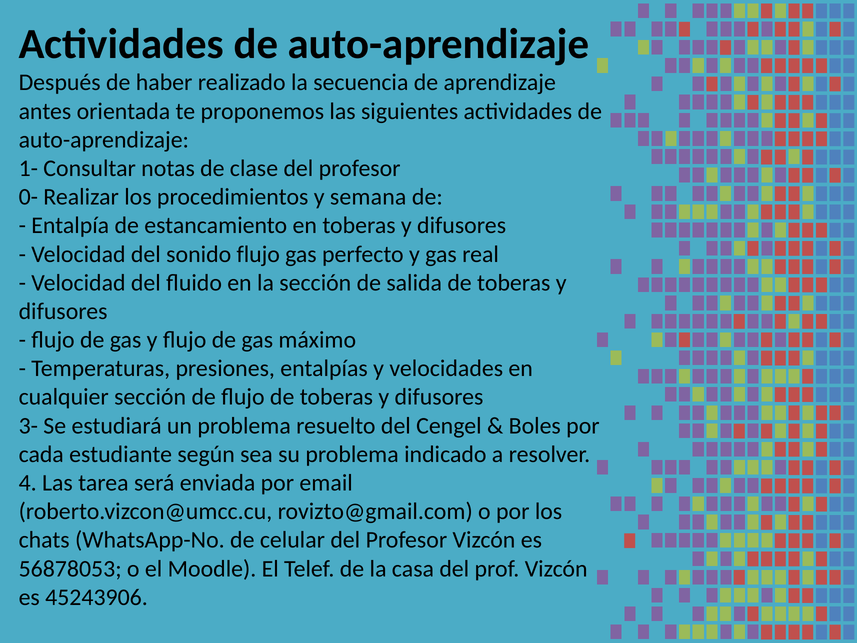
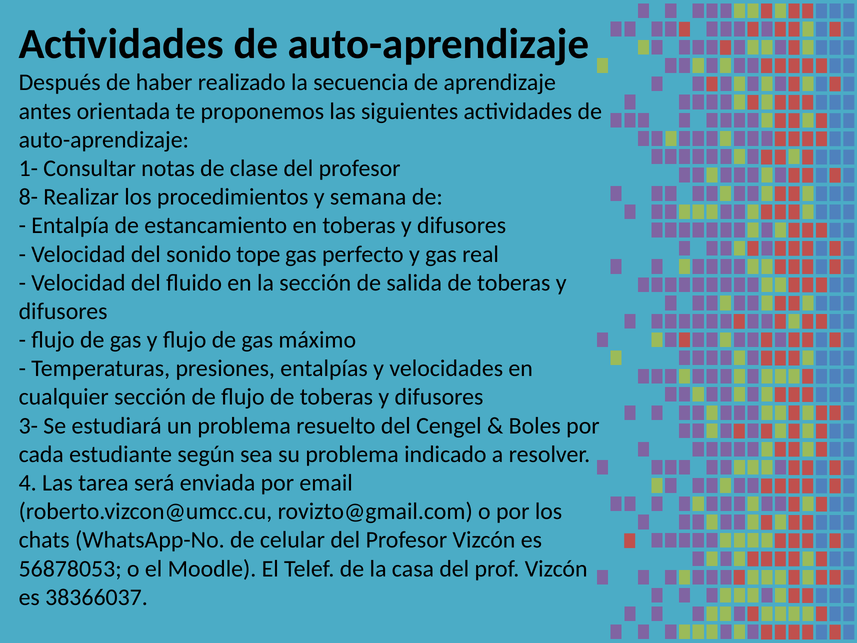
0-: 0- -> 8-
sonido flujo: flujo -> tope
45243906: 45243906 -> 38366037
